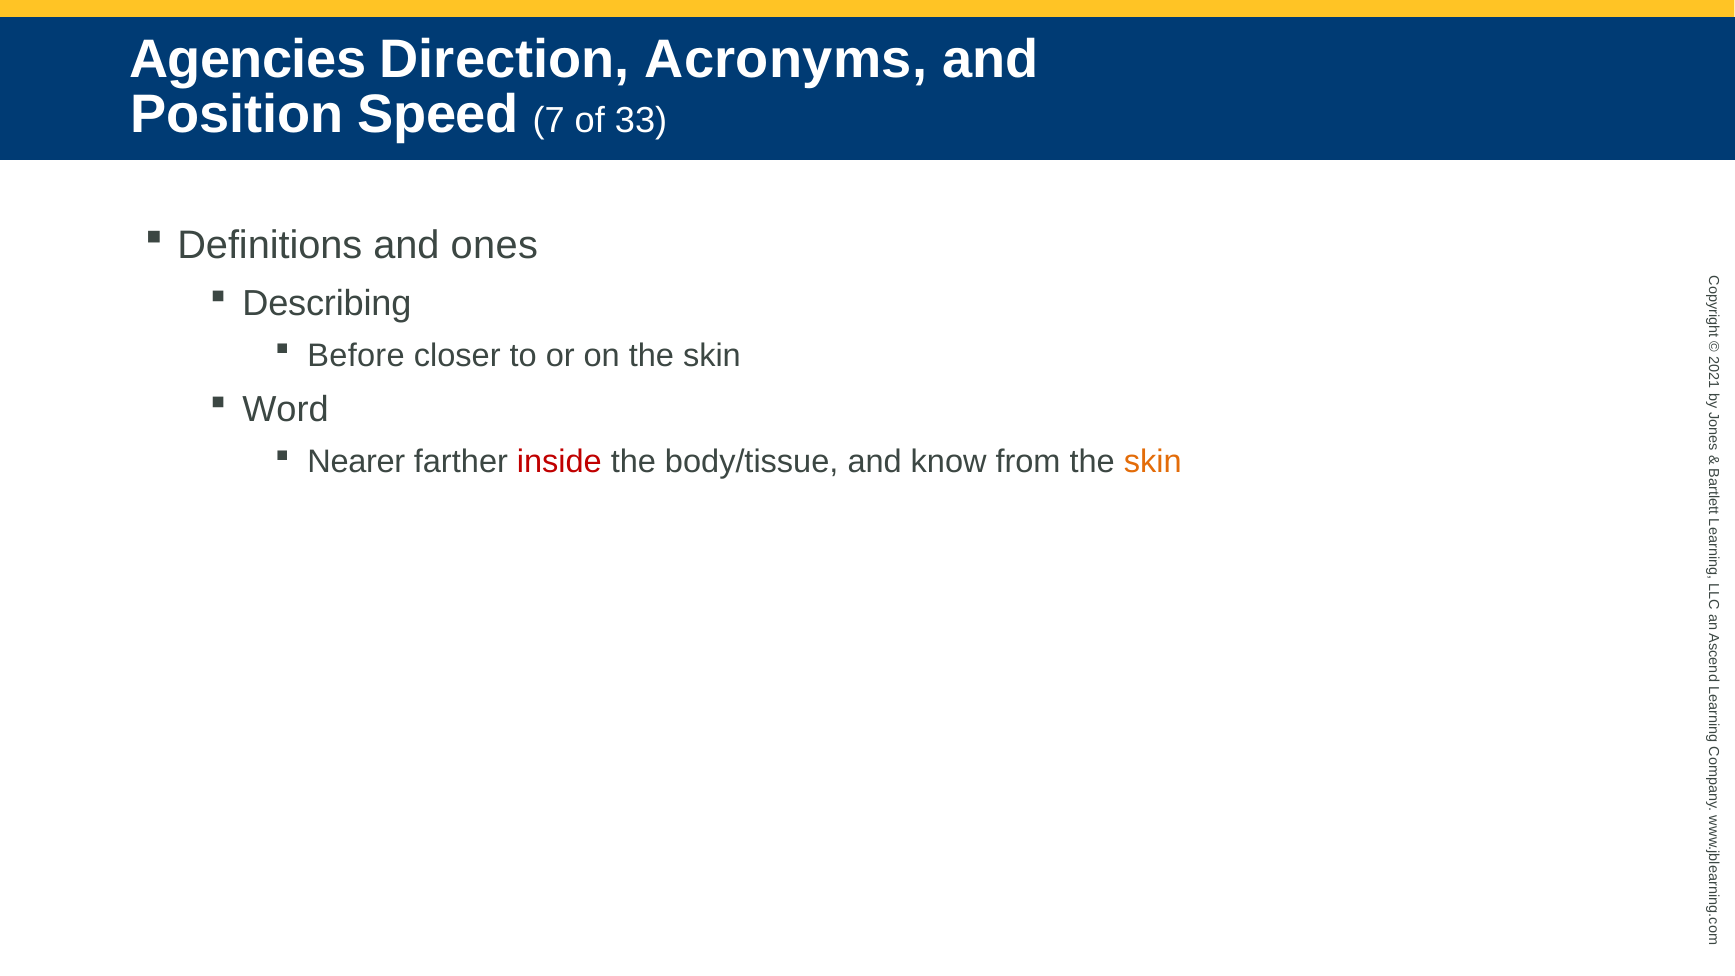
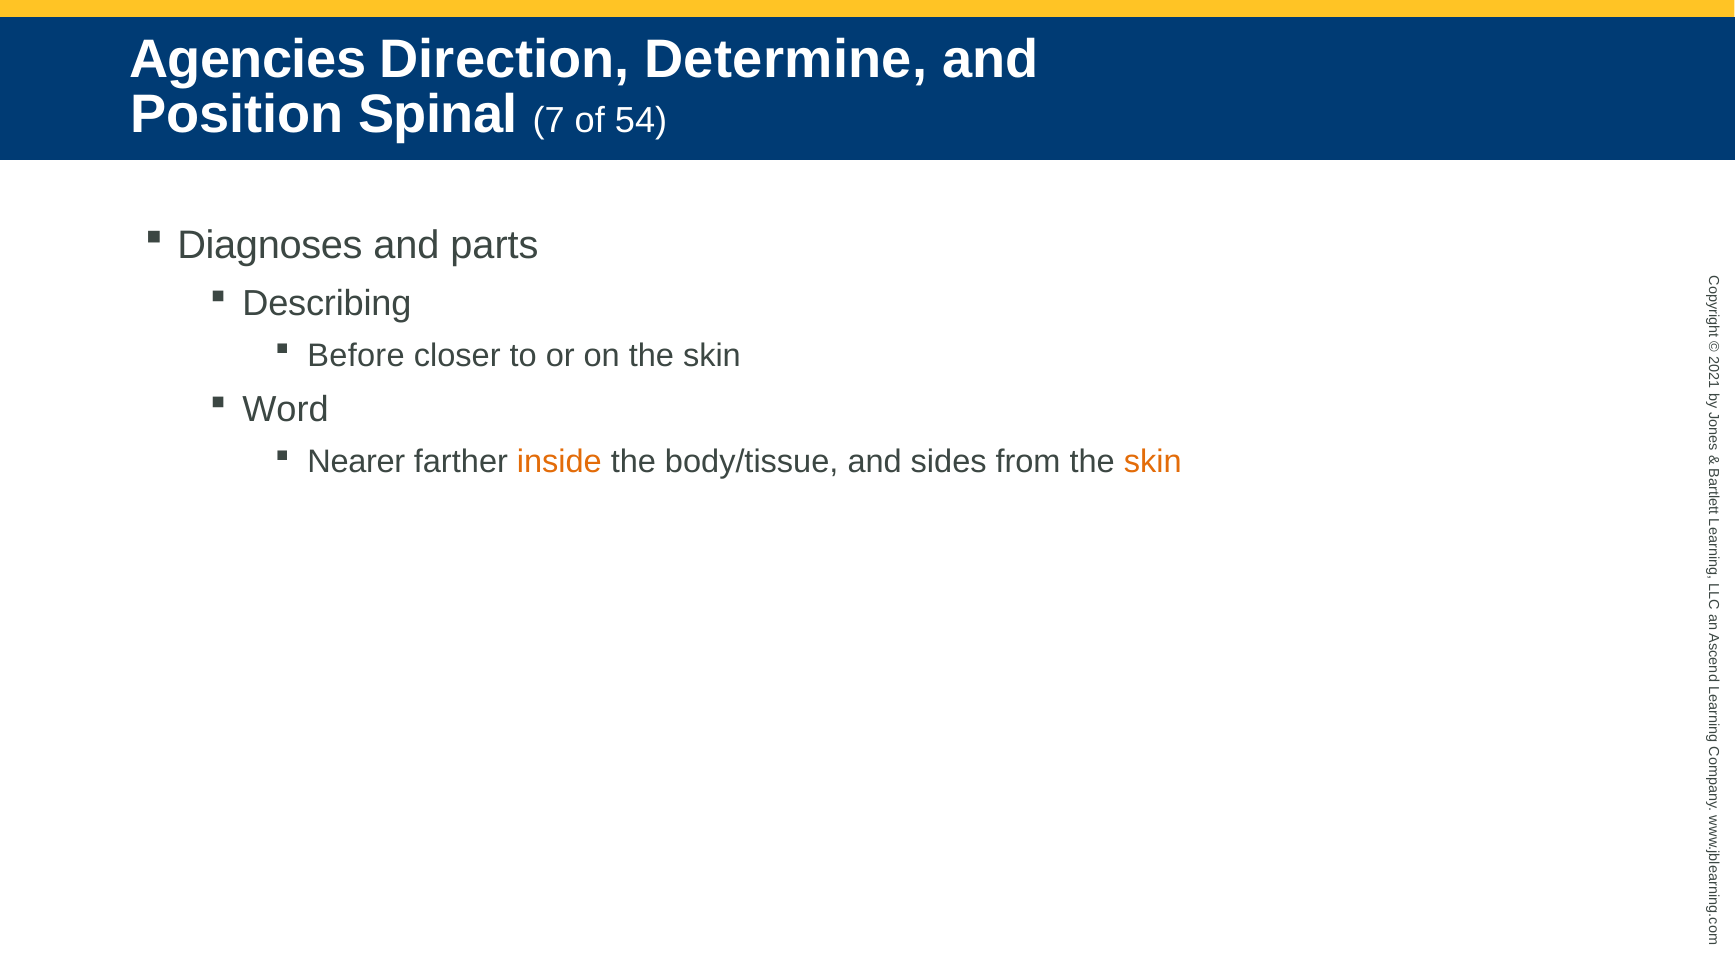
Acronyms: Acronyms -> Determine
Speed: Speed -> Spinal
33: 33 -> 54
Definitions: Definitions -> Diagnoses
ones: ones -> parts
inside colour: red -> orange
know: know -> sides
